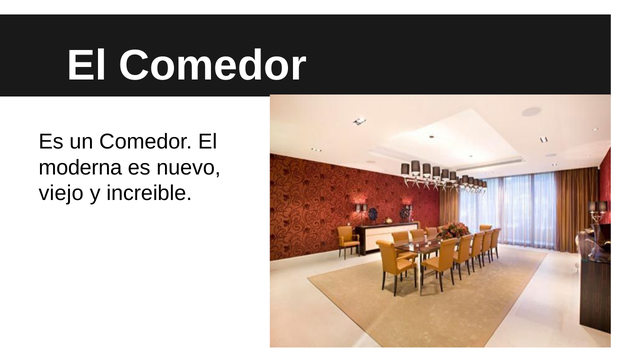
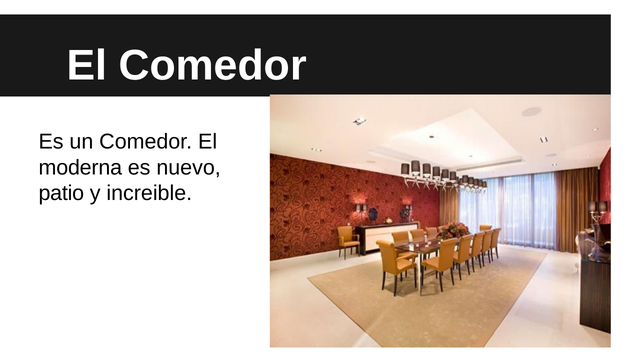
viejo: viejo -> patio
